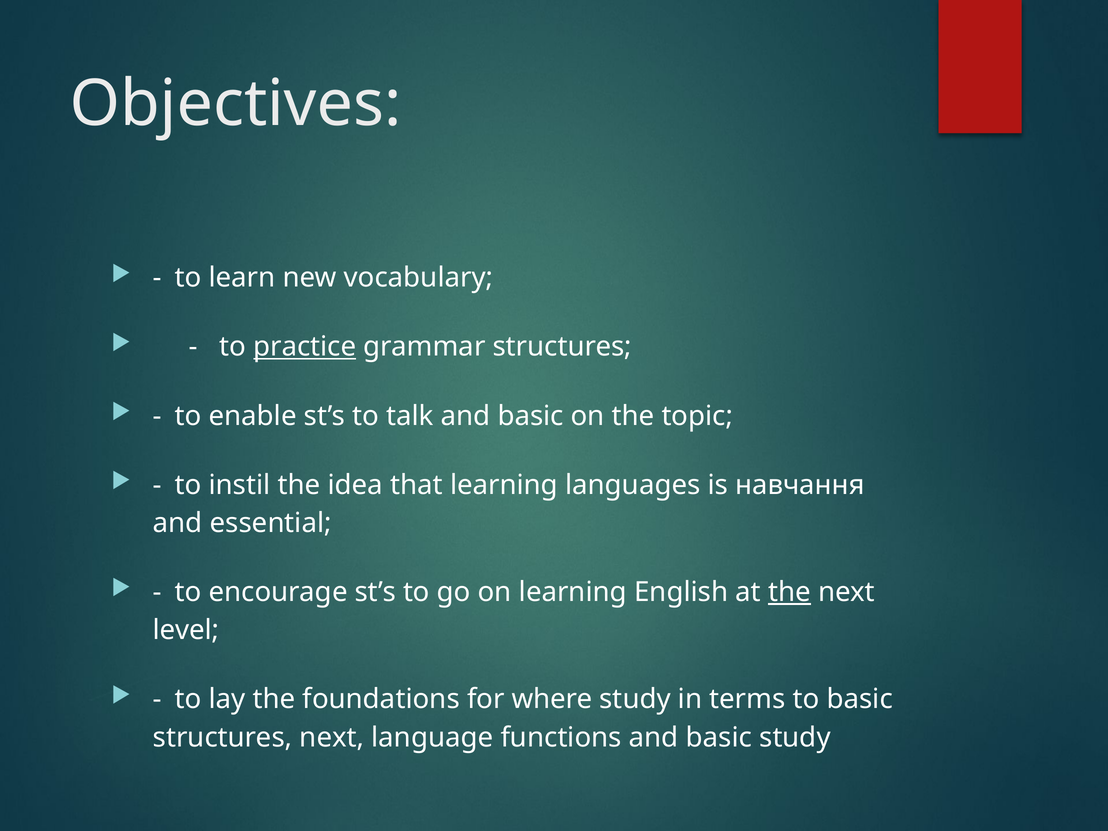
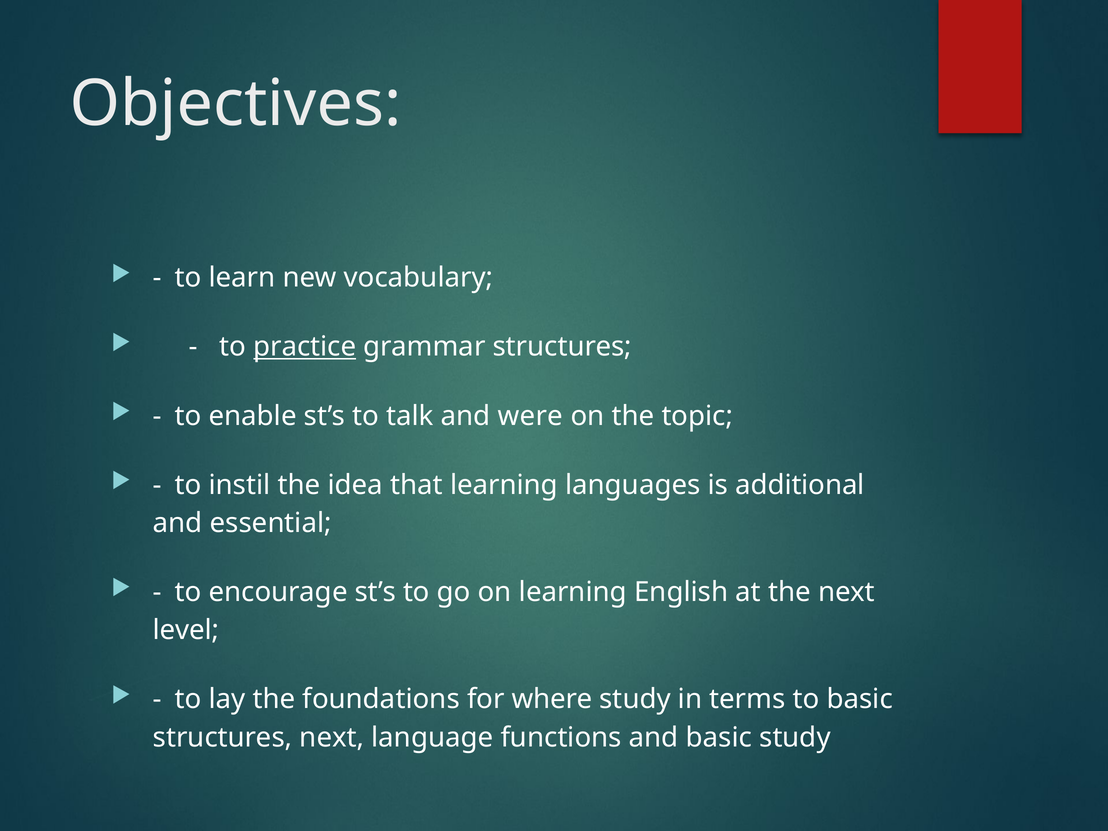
talk and basic: basic -> were
навчання: навчання -> additional
the at (789, 592) underline: present -> none
